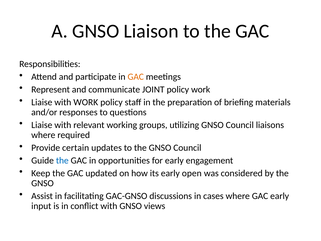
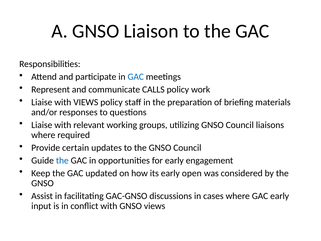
GAC at (136, 77) colour: orange -> blue
JOINT: JOINT -> CALLS
with WORK: WORK -> VIEWS
